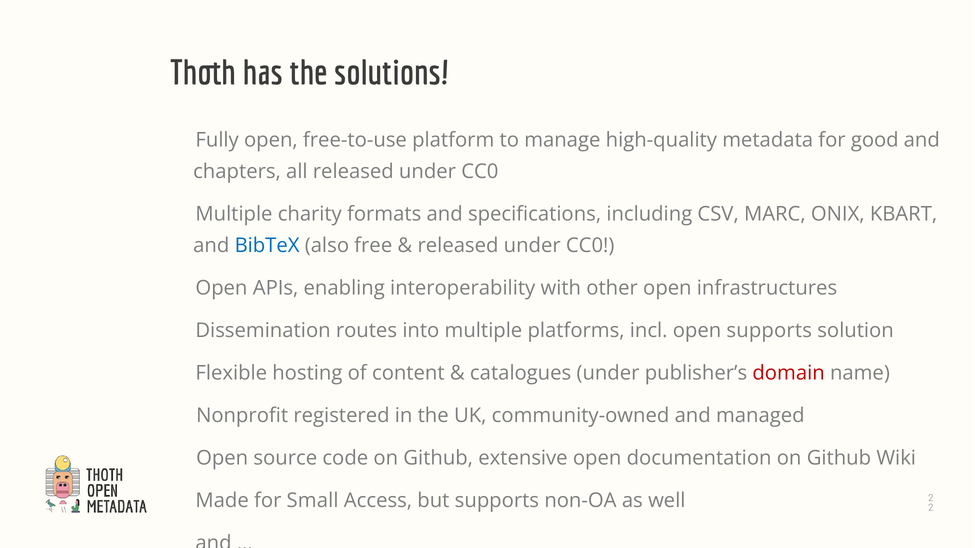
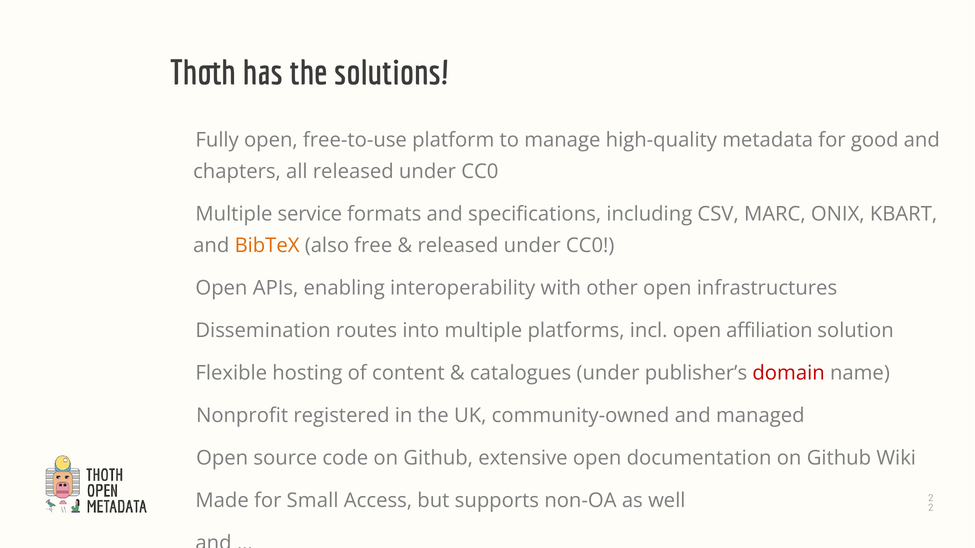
charity: charity -> service
BibTeX colour: blue -> orange
open supports: supports -> affiliation
